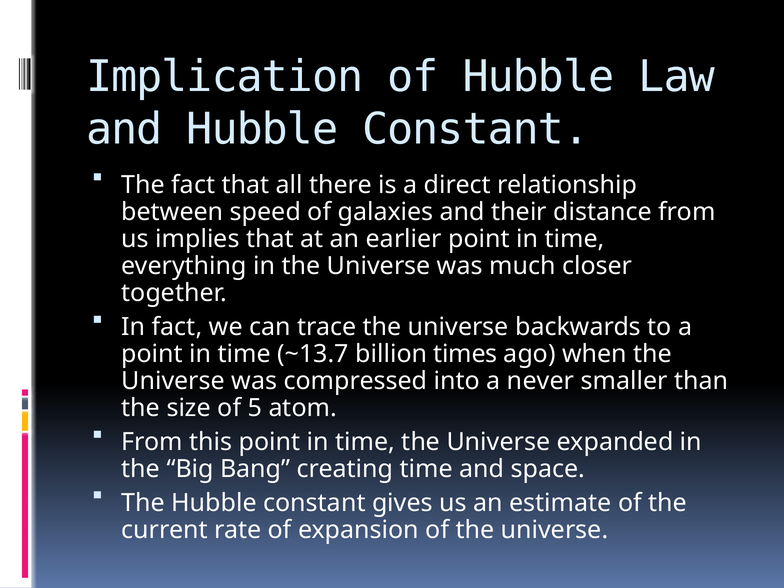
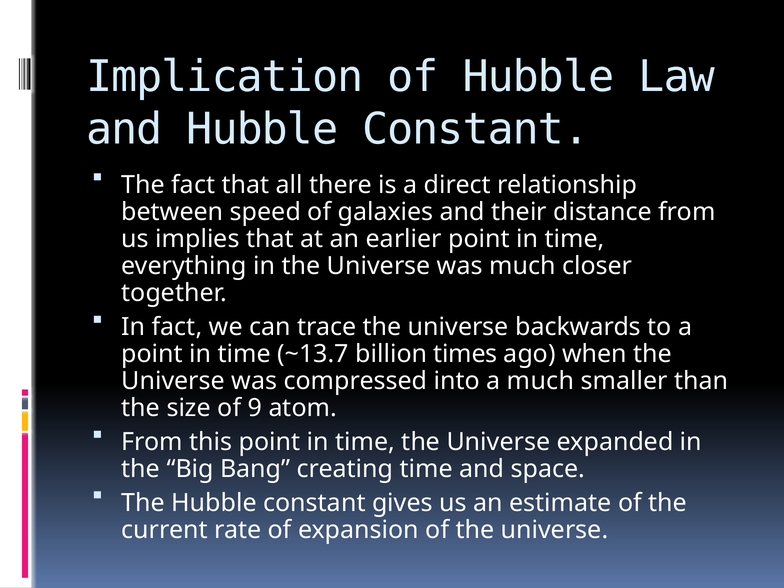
a never: never -> much
5: 5 -> 9
